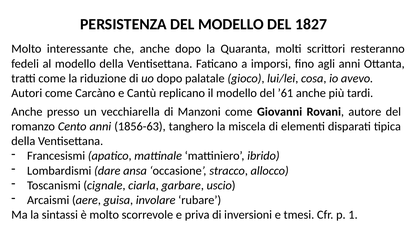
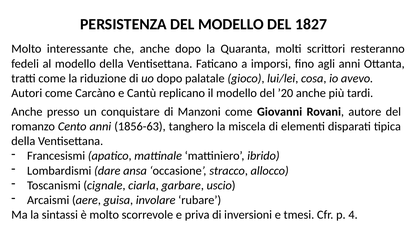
’61: ’61 -> ’20
vecchiarella: vecchiarella -> conquistare
1: 1 -> 4
